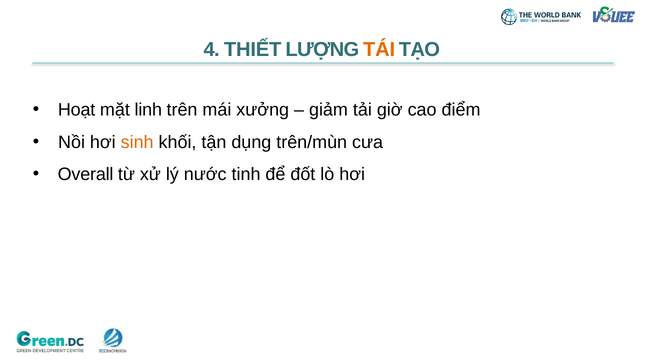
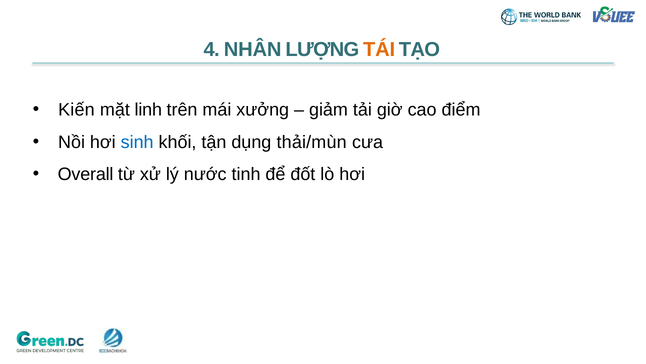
THIẾT: THIẾT -> NHÂN
Hoạt: Hoạt -> Kiến
sinh colour: orange -> blue
trên/mùn: trên/mùn -> thải/mùn
